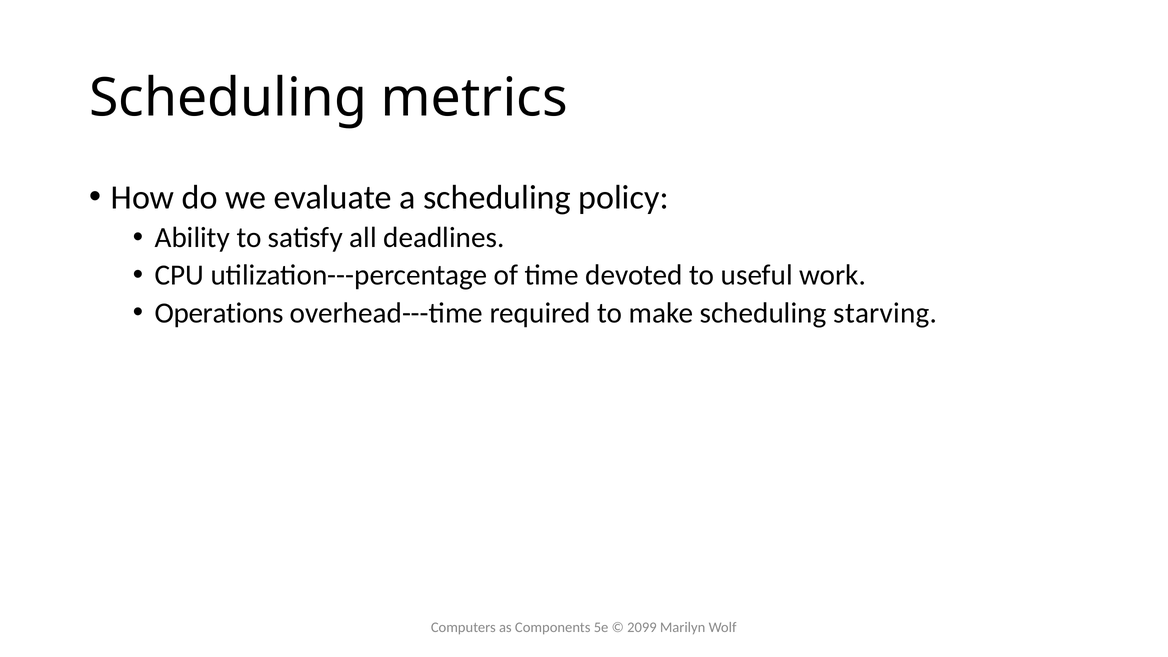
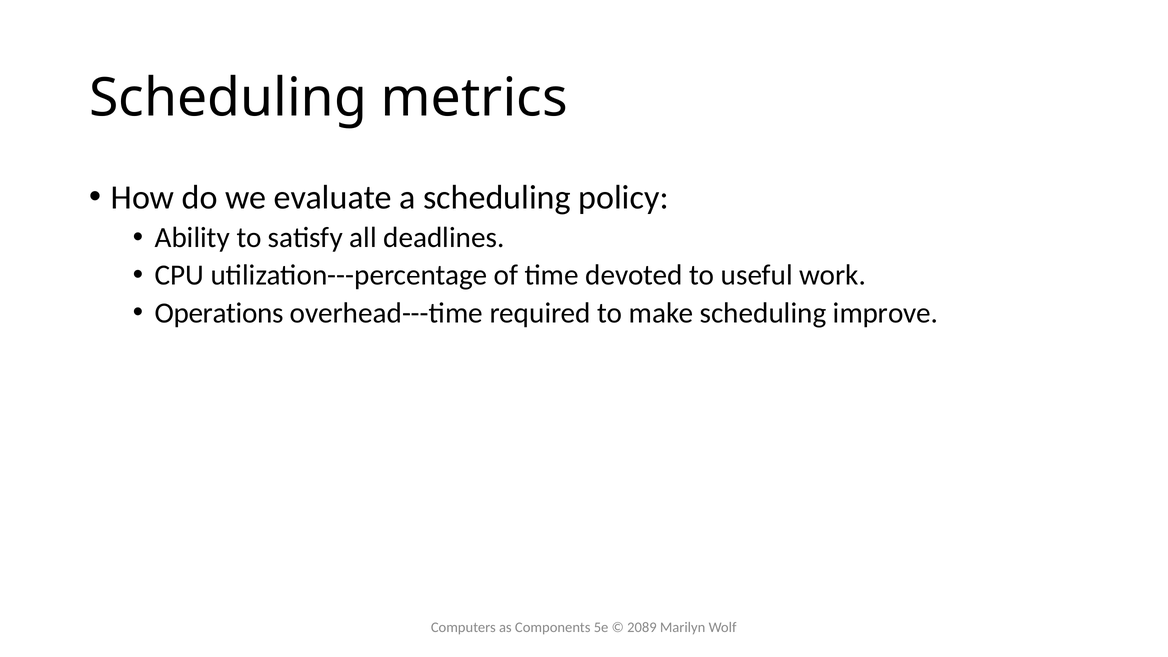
starving: starving -> improve
2099: 2099 -> 2089
